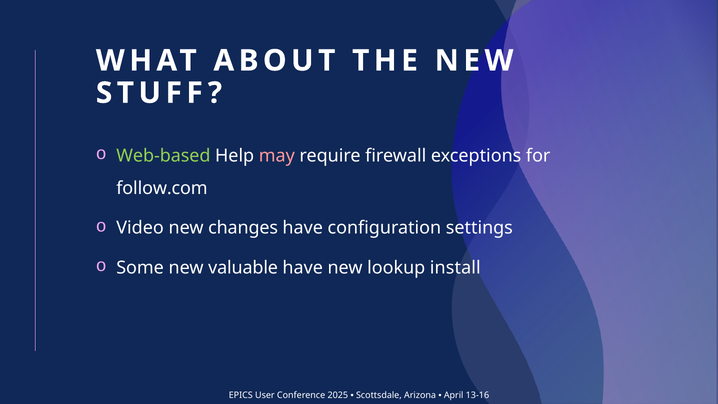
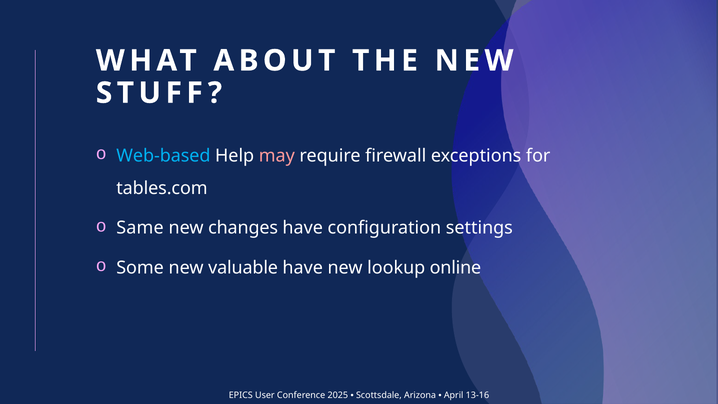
Web-based colour: light green -> light blue
follow.com: follow.com -> tables.com
Video: Video -> Same
install: install -> online
